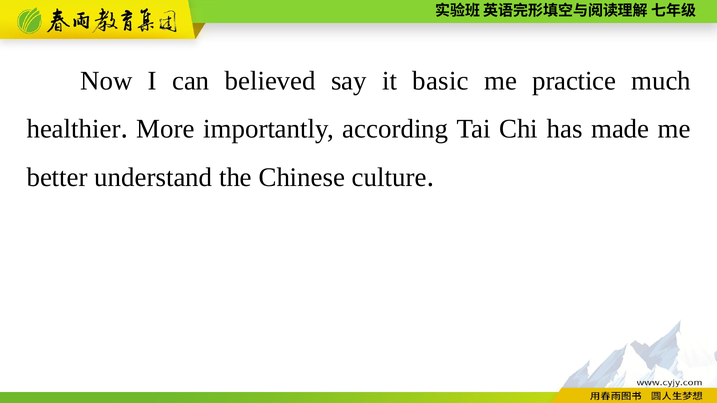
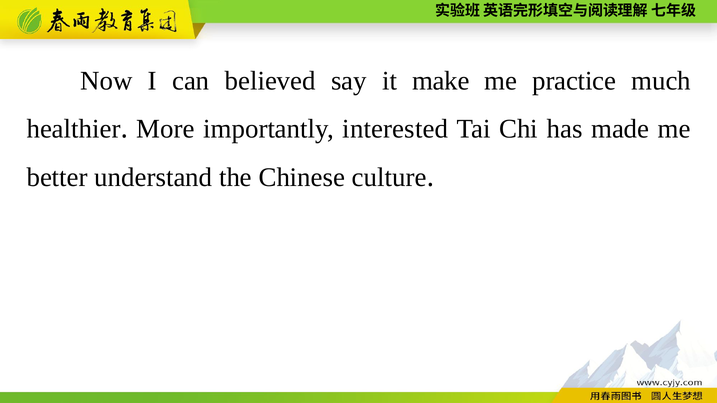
basic: basic -> make
according: according -> interested
